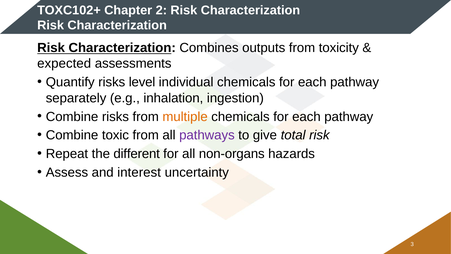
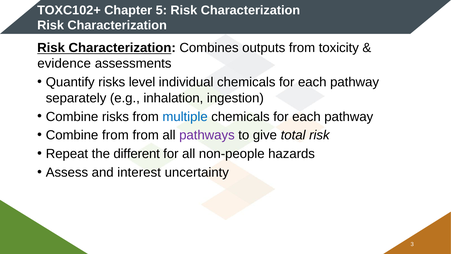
2: 2 -> 5
expected: expected -> evidence
multiple colour: orange -> blue
Combine toxic: toxic -> from
non-organs: non-organs -> non-people
